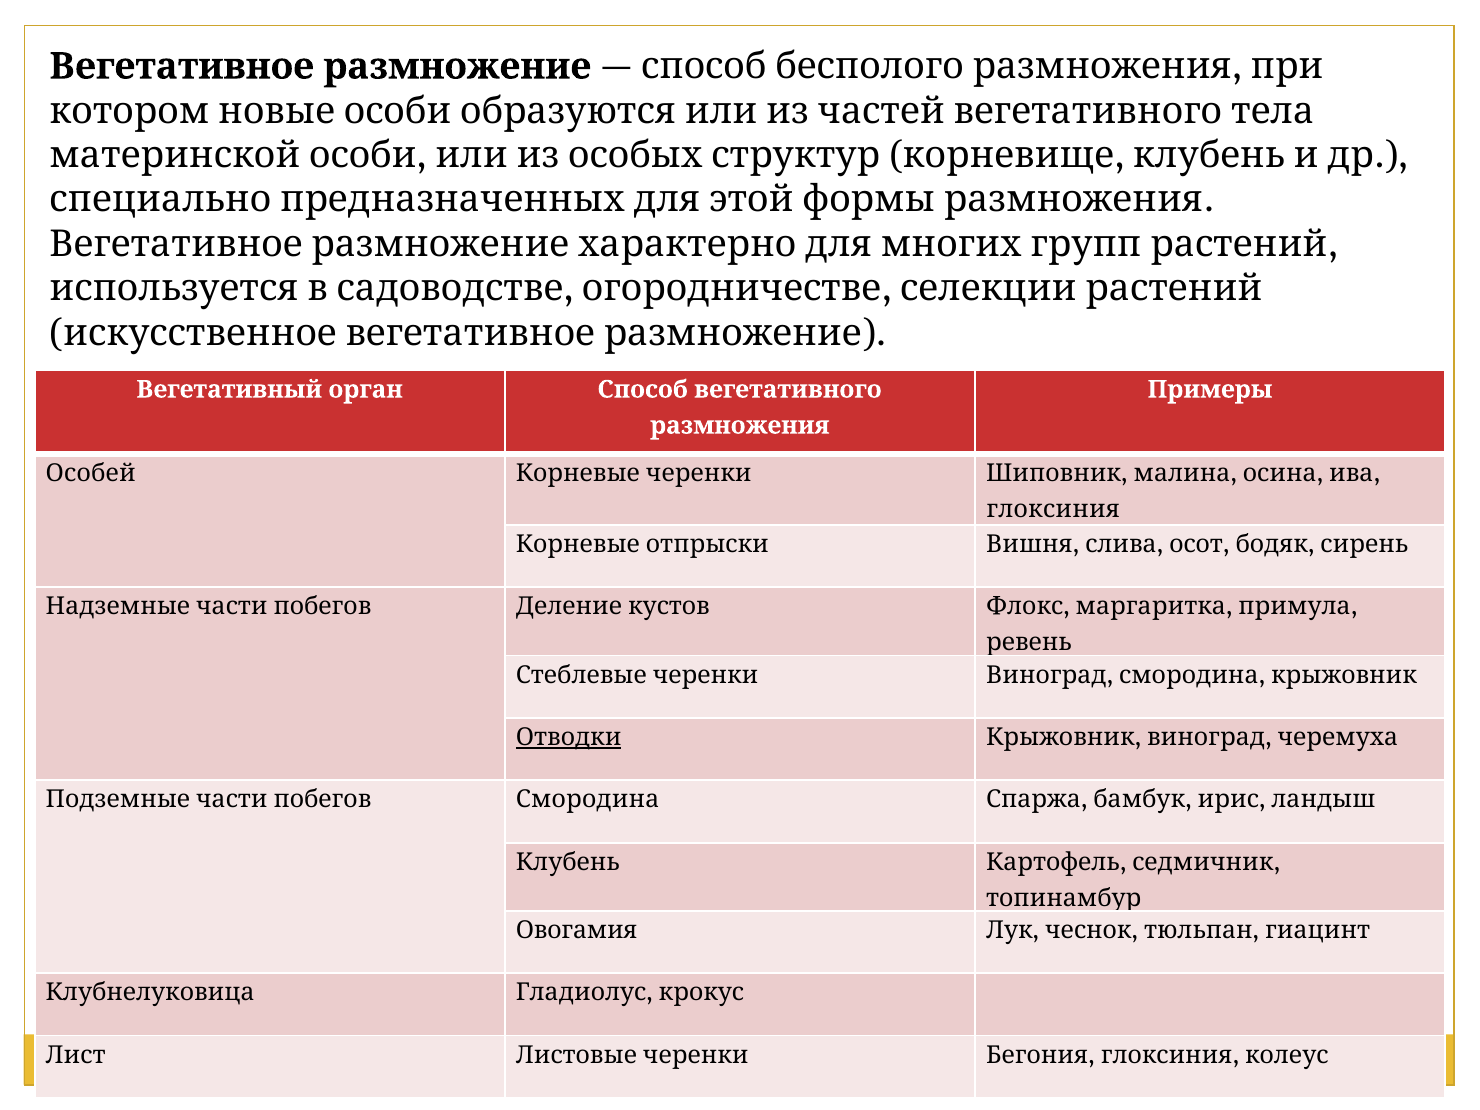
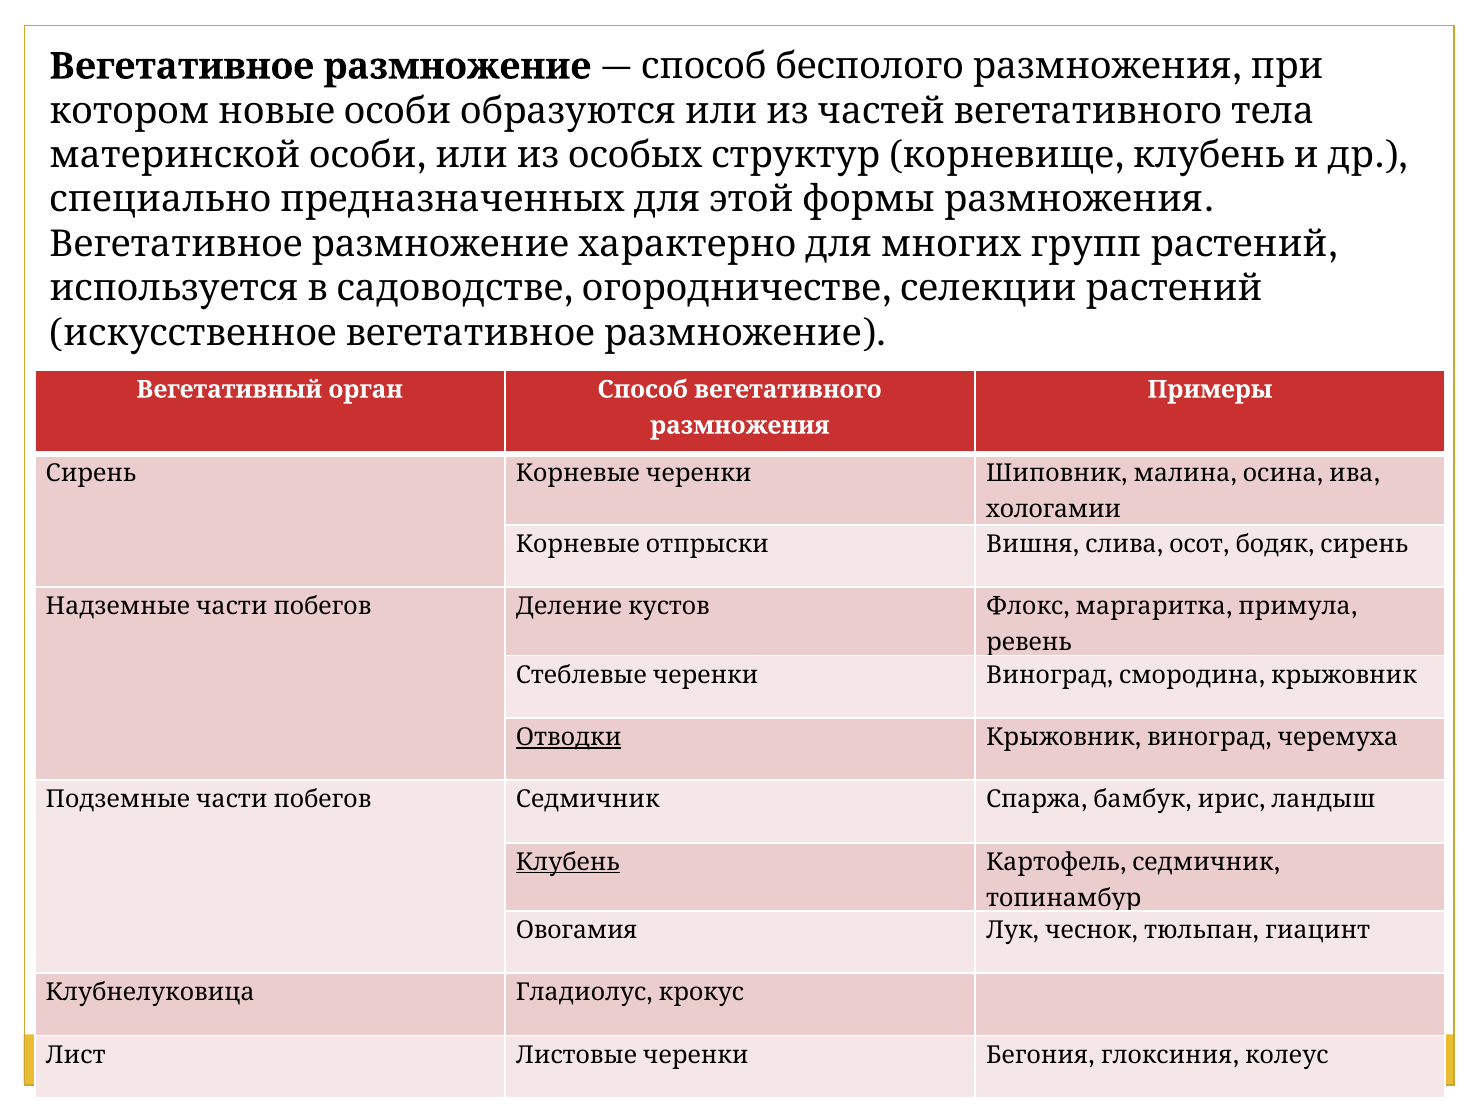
Особей at (91, 474): Особей -> Сирень
глоксиния at (1053, 510): глоксиния -> хологамии
Смородина at (588, 800): Смородина -> Седмичник
Клубень underline: none -> present
